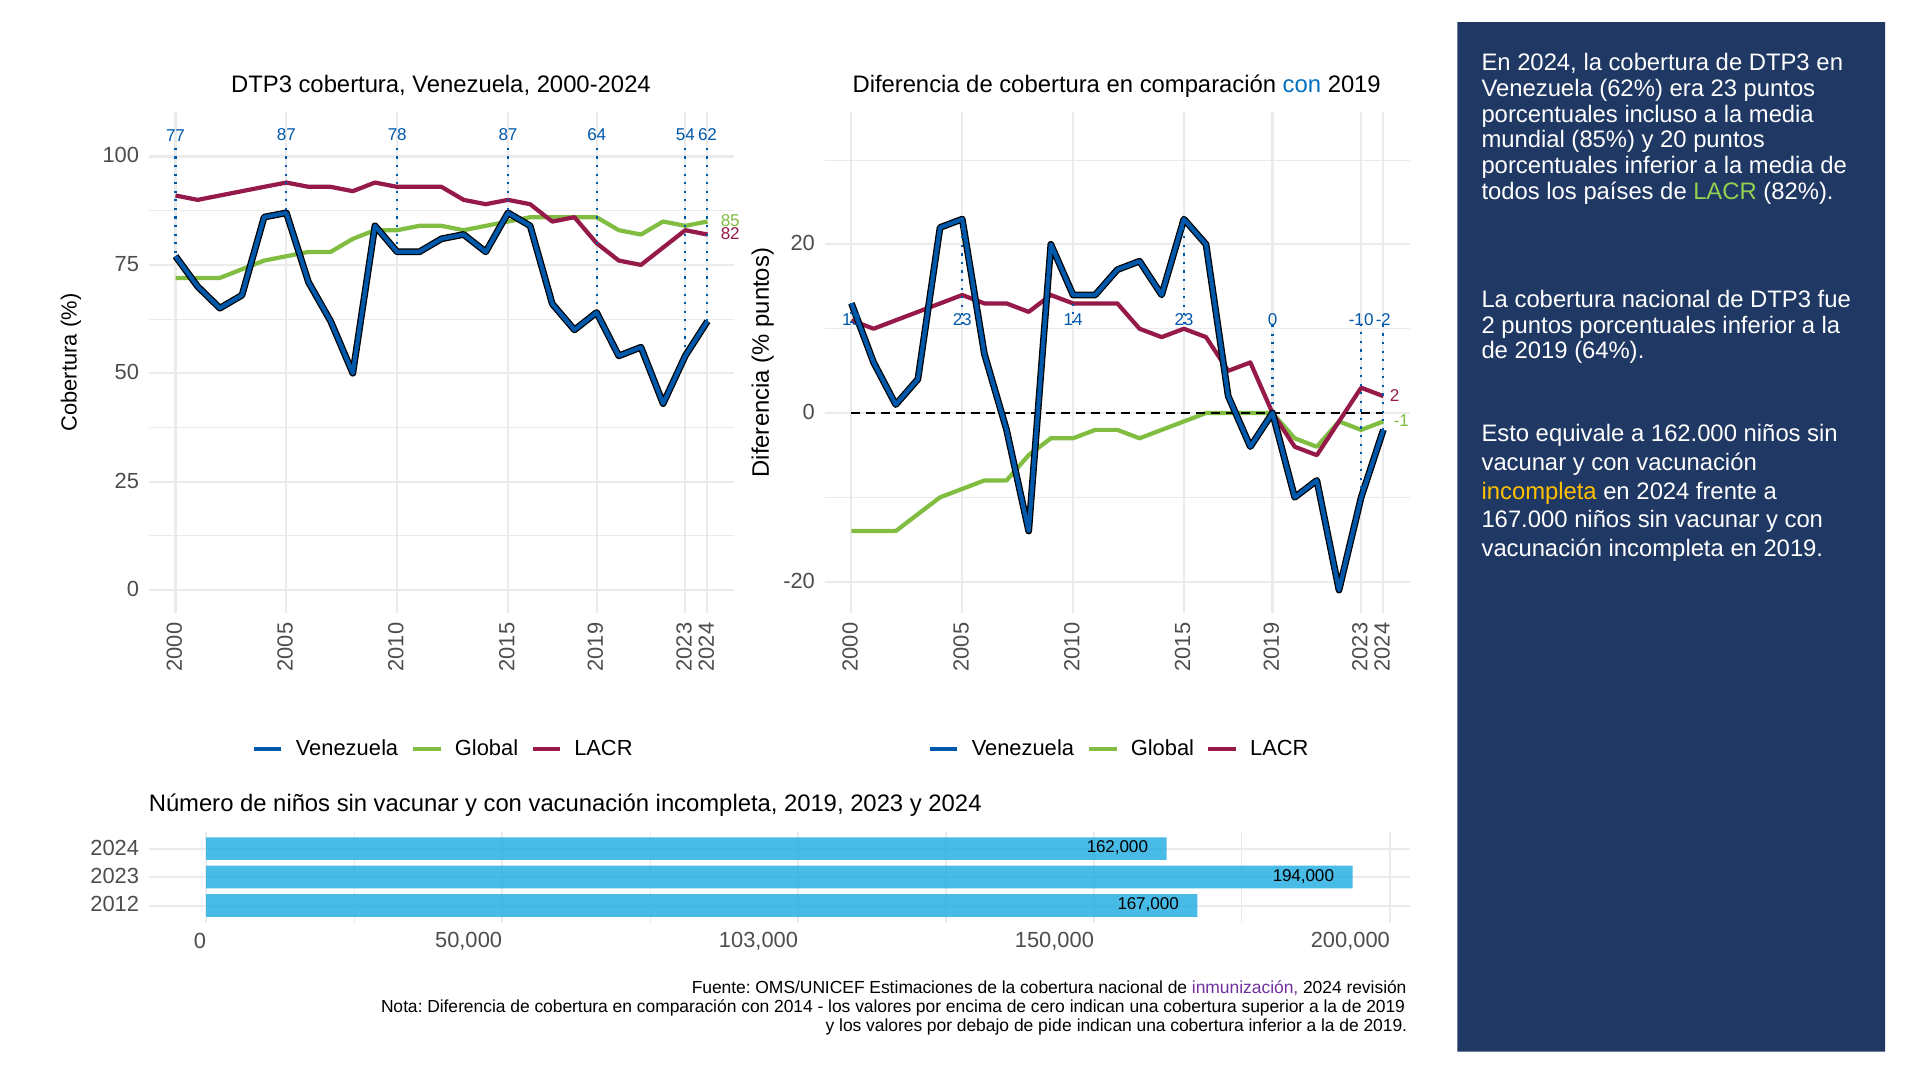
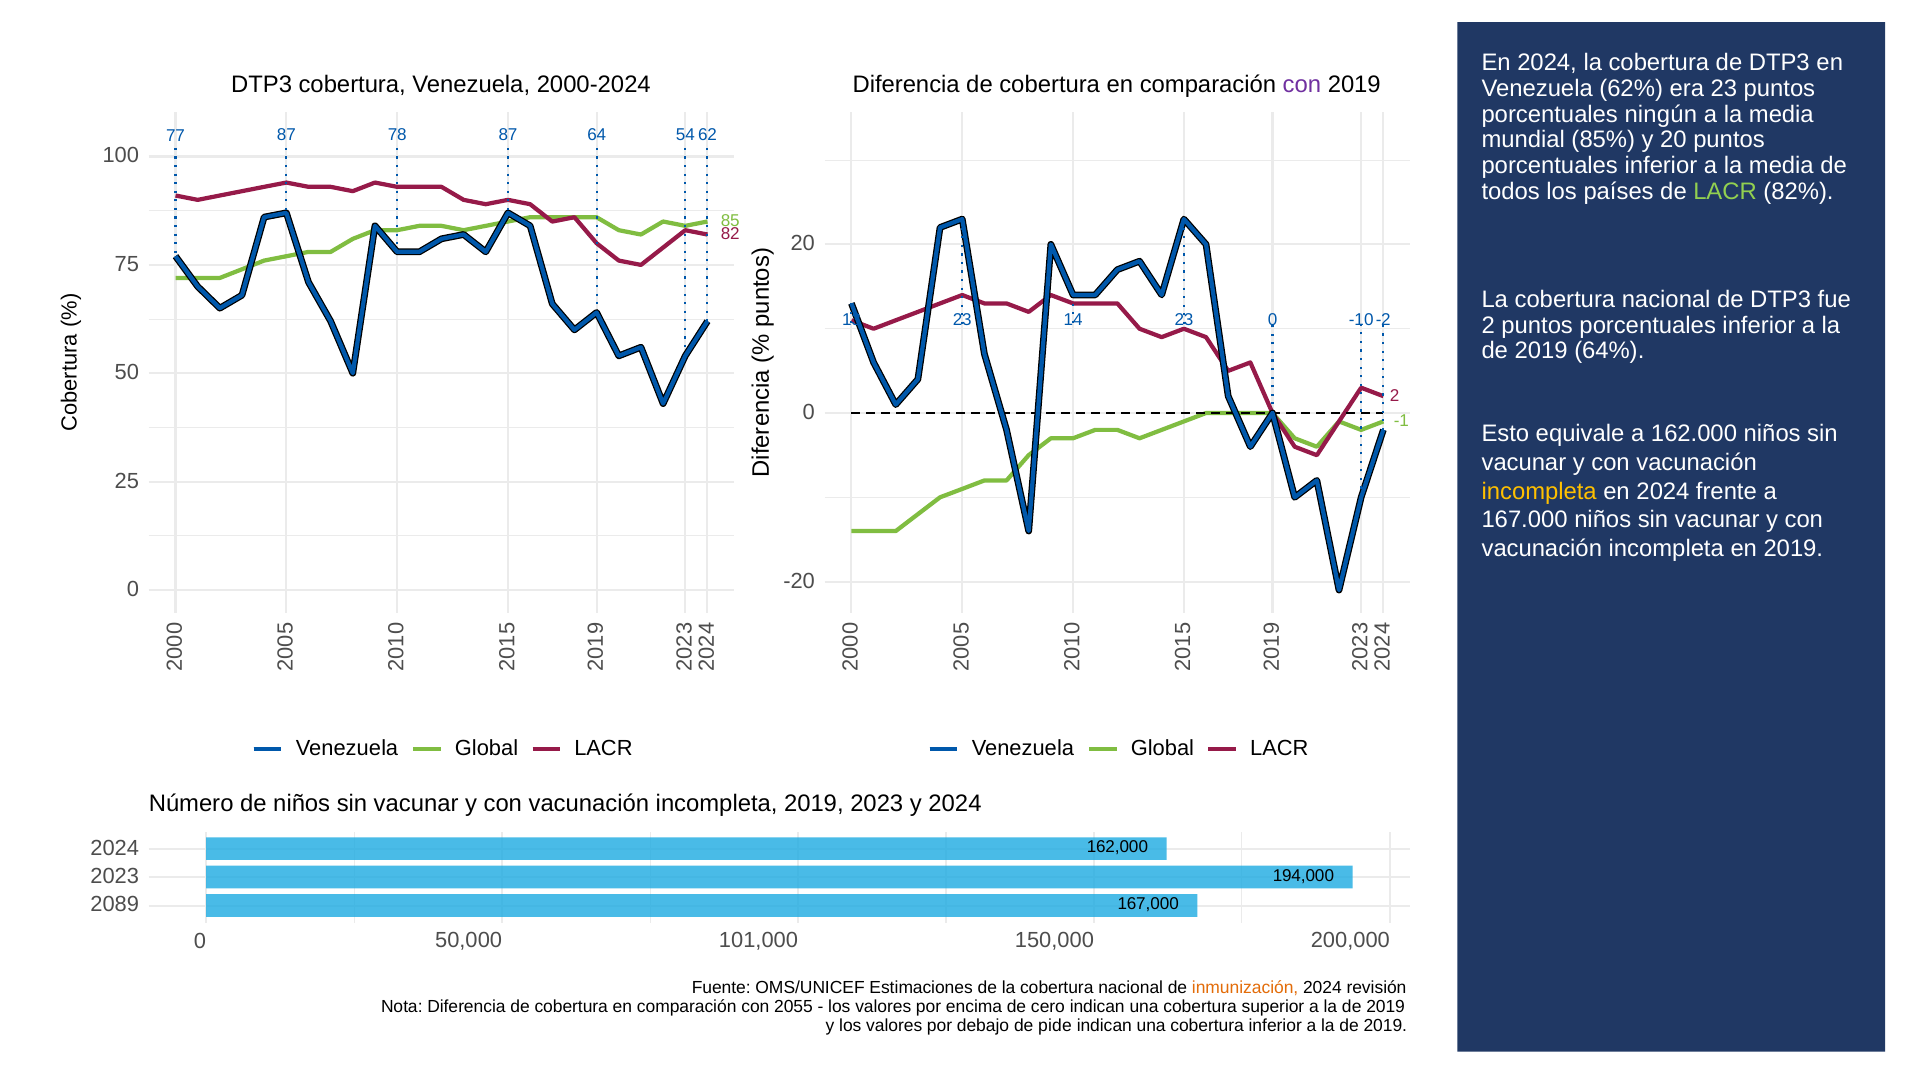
con at (1302, 84) colour: blue -> purple
incluso: incluso -> ningún
2012: 2012 -> 2089
103,000: 103,000 -> 101,000
inmunización colour: purple -> orange
2014: 2014 -> 2055
